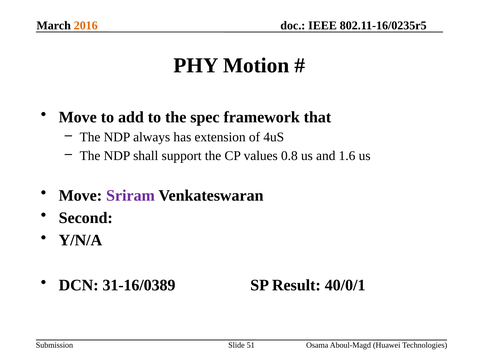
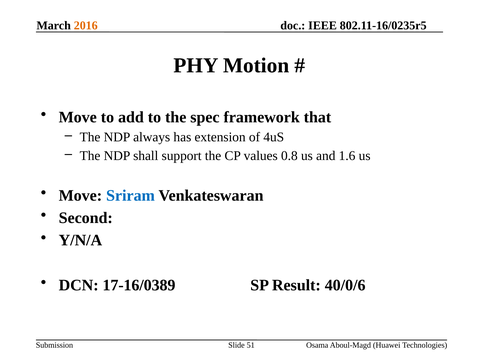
Sriram colour: purple -> blue
31-16/0389: 31-16/0389 -> 17-16/0389
40/0/1: 40/0/1 -> 40/0/6
